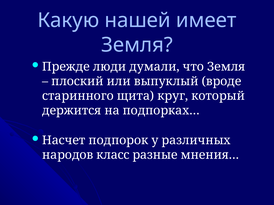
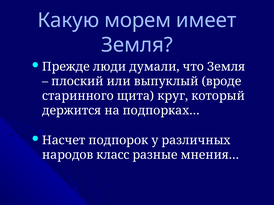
нашей: нашей -> морем
